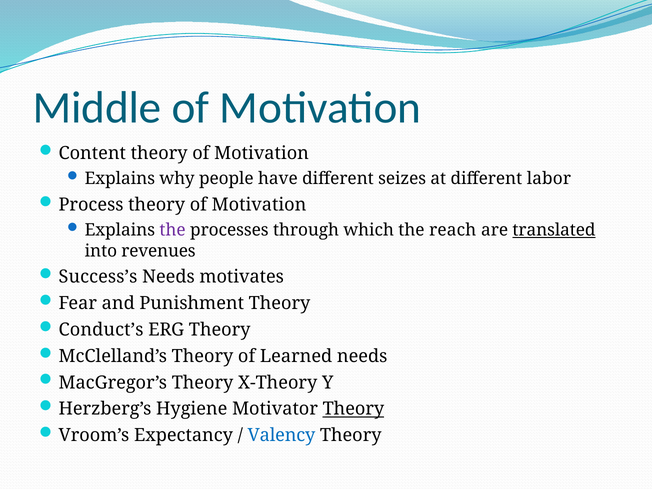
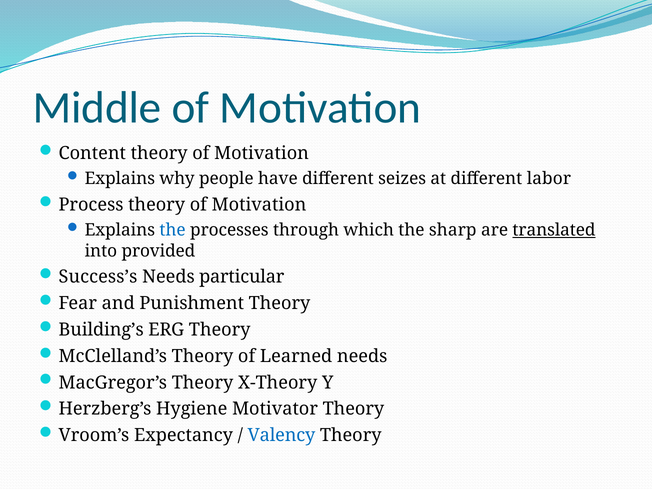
the at (173, 230) colour: purple -> blue
reach: reach -> sharp
revenues: revenues -> provided
motivates: motivates -> particular
Conduct’s: Conduct’s -> Building’s
Theory at (353, 409) underline: present -> none
